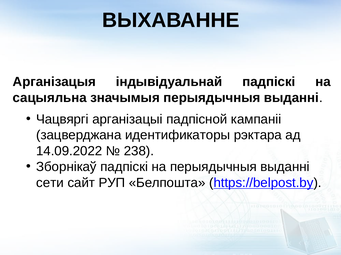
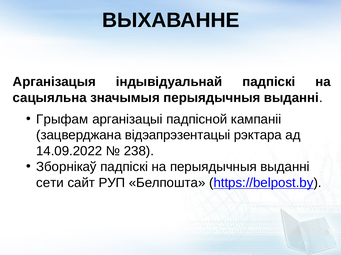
Чацвяргі: Чацвяргі -> Грыфам
идентификаторы: идентификаторы -> відэапрэзентацыі
